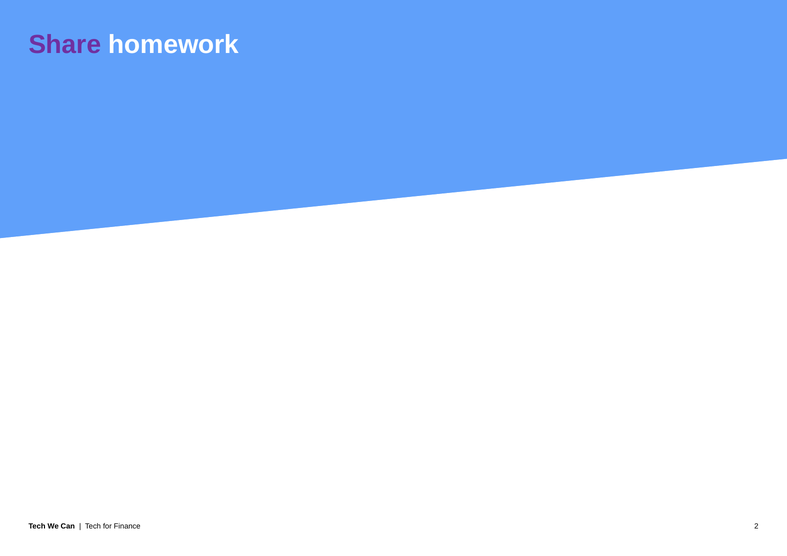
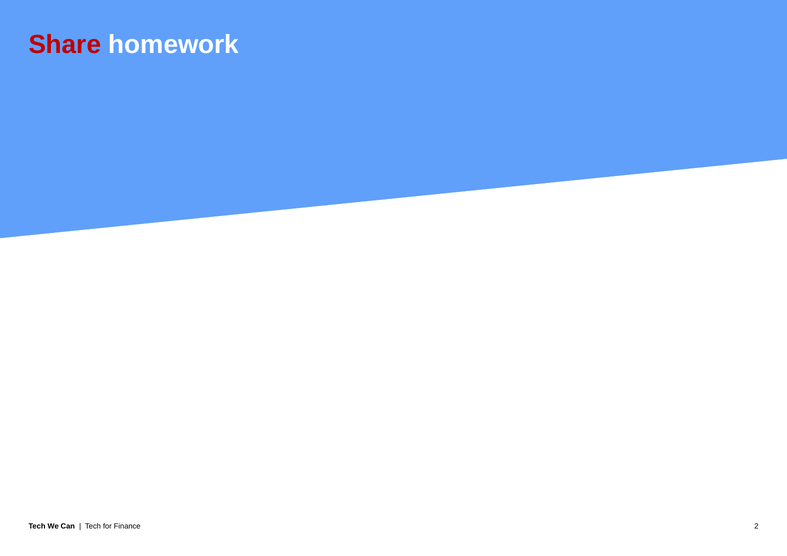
Share colour: purple -> red
